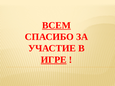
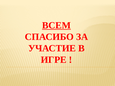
ИГРЕ underline: present -> none
